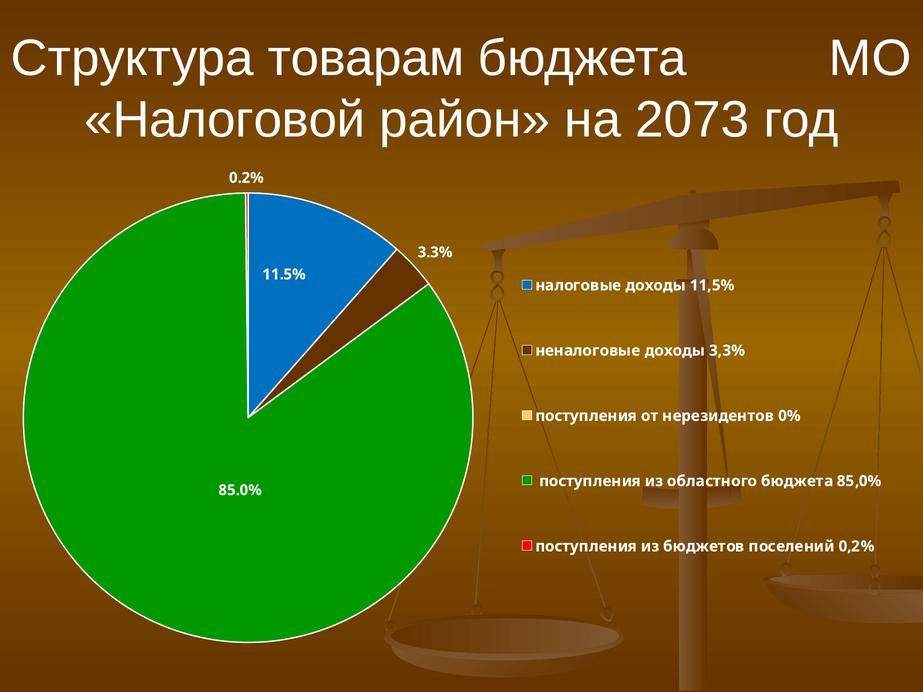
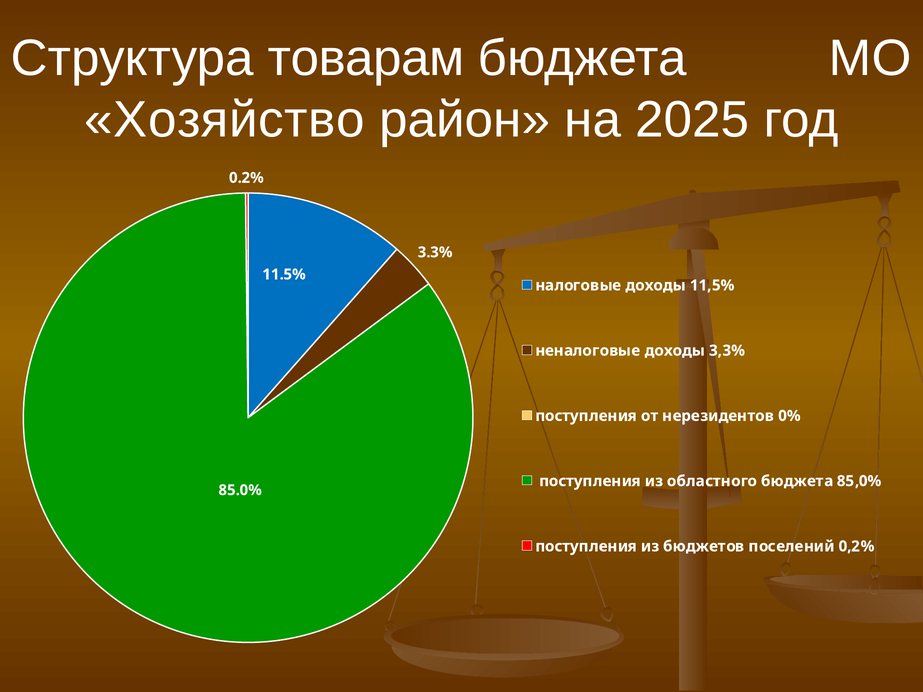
Налоговой: Налоговой -> Хозяйство
2073: 2073 -> 2025
